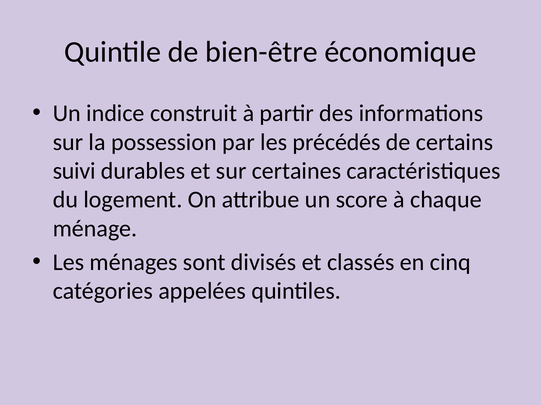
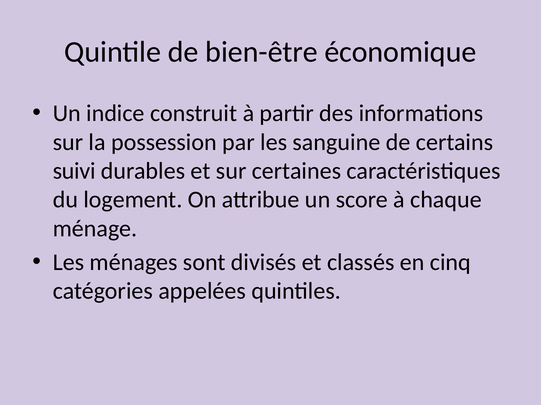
précédés: précédés -> sanguine
